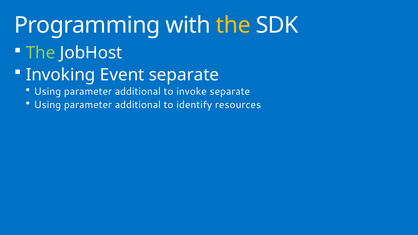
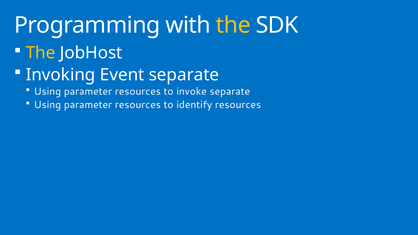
The at (40, 53) colour: light green -> yellow
additional at (138, 92): additional -> resources
additional at (138, 105): additional -> resources
